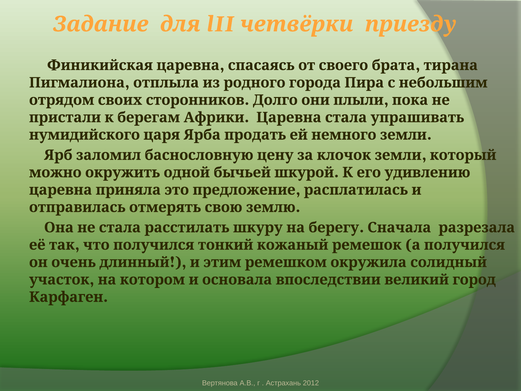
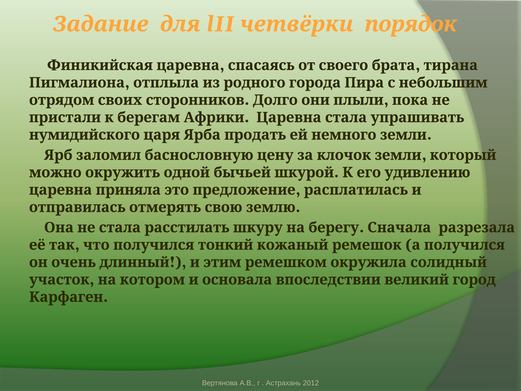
приезду: приезду -> порядок
